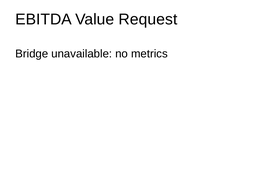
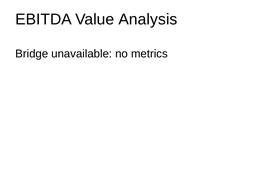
Request: Request -> Analysis
